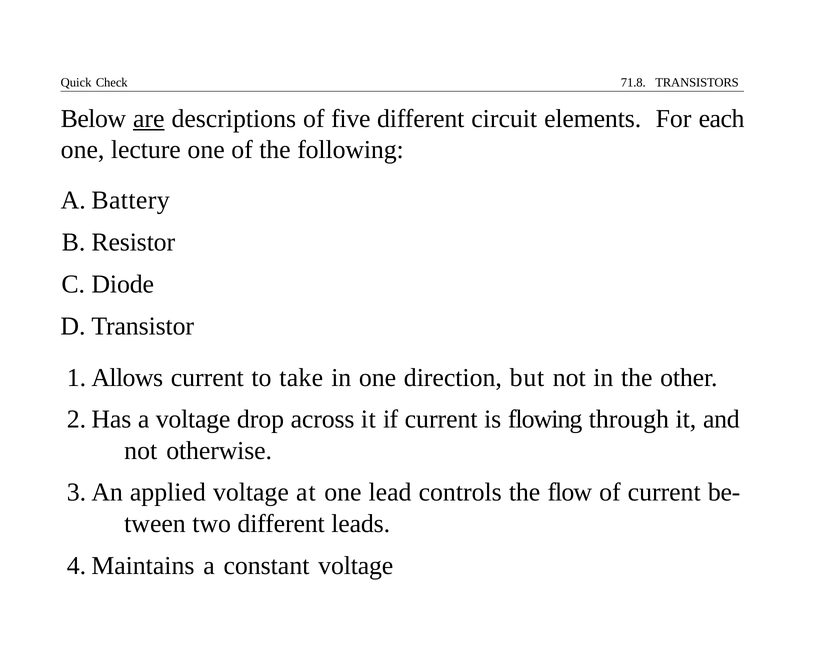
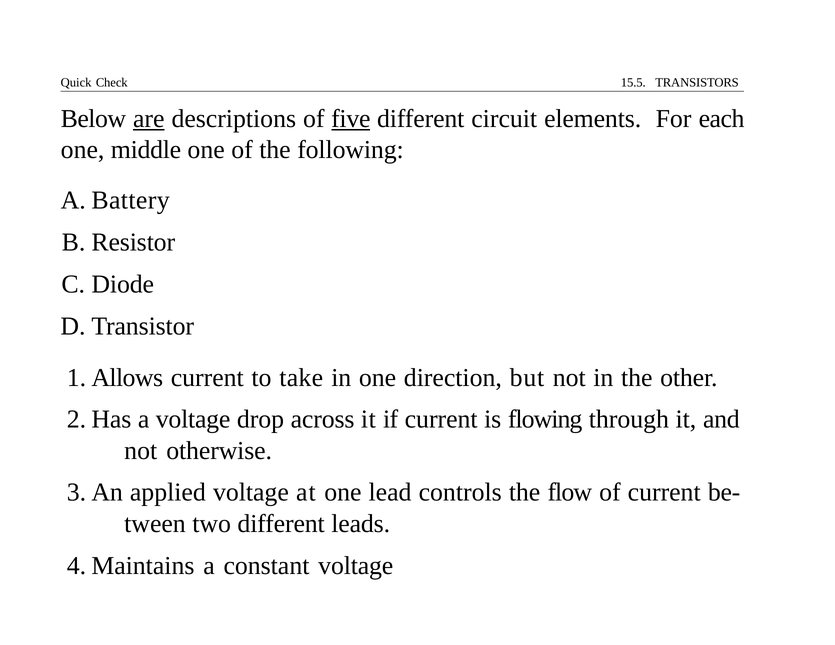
71.8: 71.8 -> 15.5
five underline: none -> present
lecture: lecture -> middle
